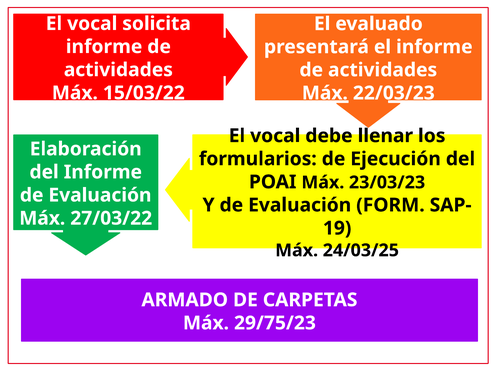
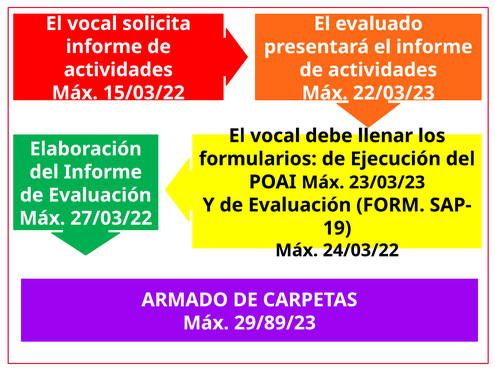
24/03/25: 24/03/25 -> 24/03/22
29/75/23: 29/75/23 -> 29/89/23
